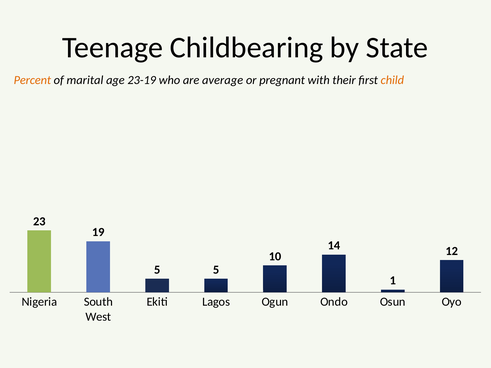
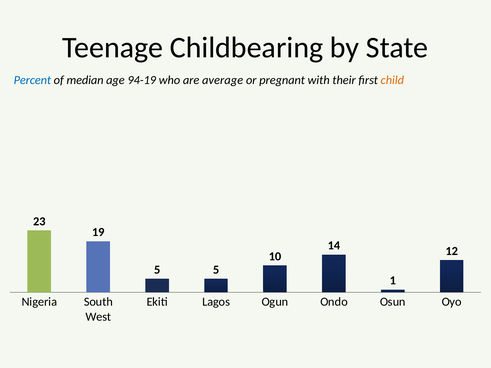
Percent colour: orange -> blue
marital: marital -> median
23-19: 23-19 -> 94-19
